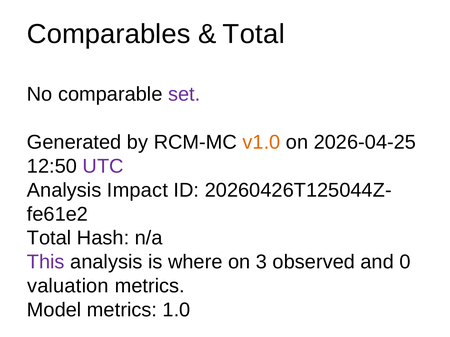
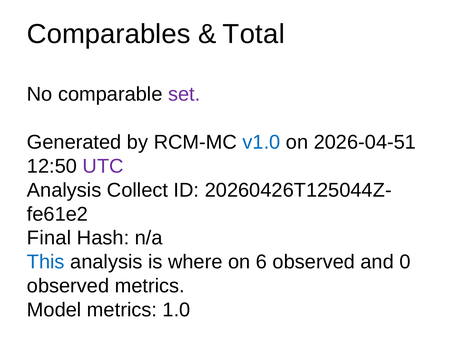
v1.0 colour: orange -> blue
2026-04-25: 2026-04-25 -> 2026-04-51
Impact: Impact -> Collect
Total at (49, 238): Total -> Final
This colour: purple -> blue
3: 3 -> 6
valuation at (68, 286): valuation -> observed
